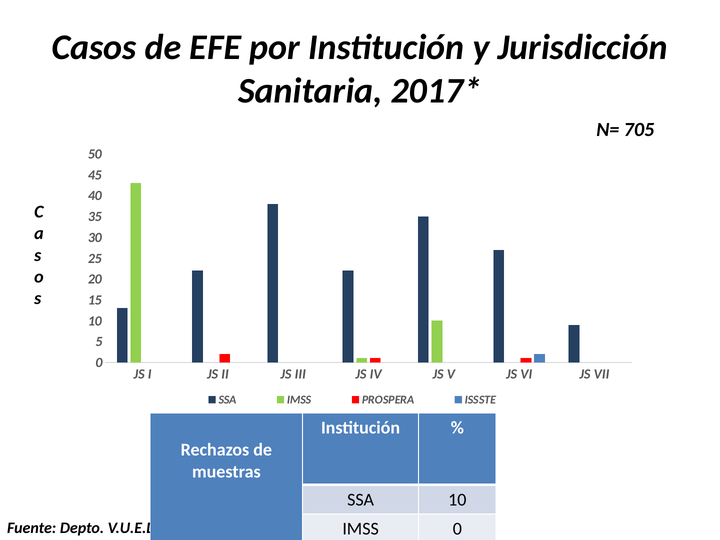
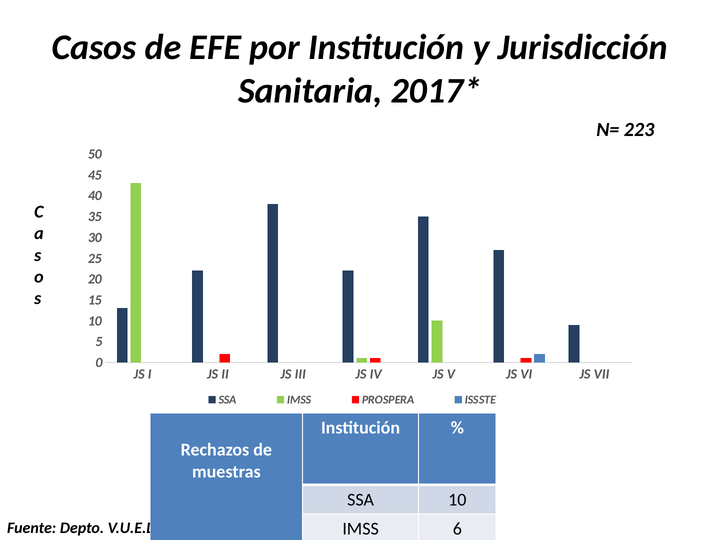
705: 705 -> 223
IMSS 0: 0 -> 6
